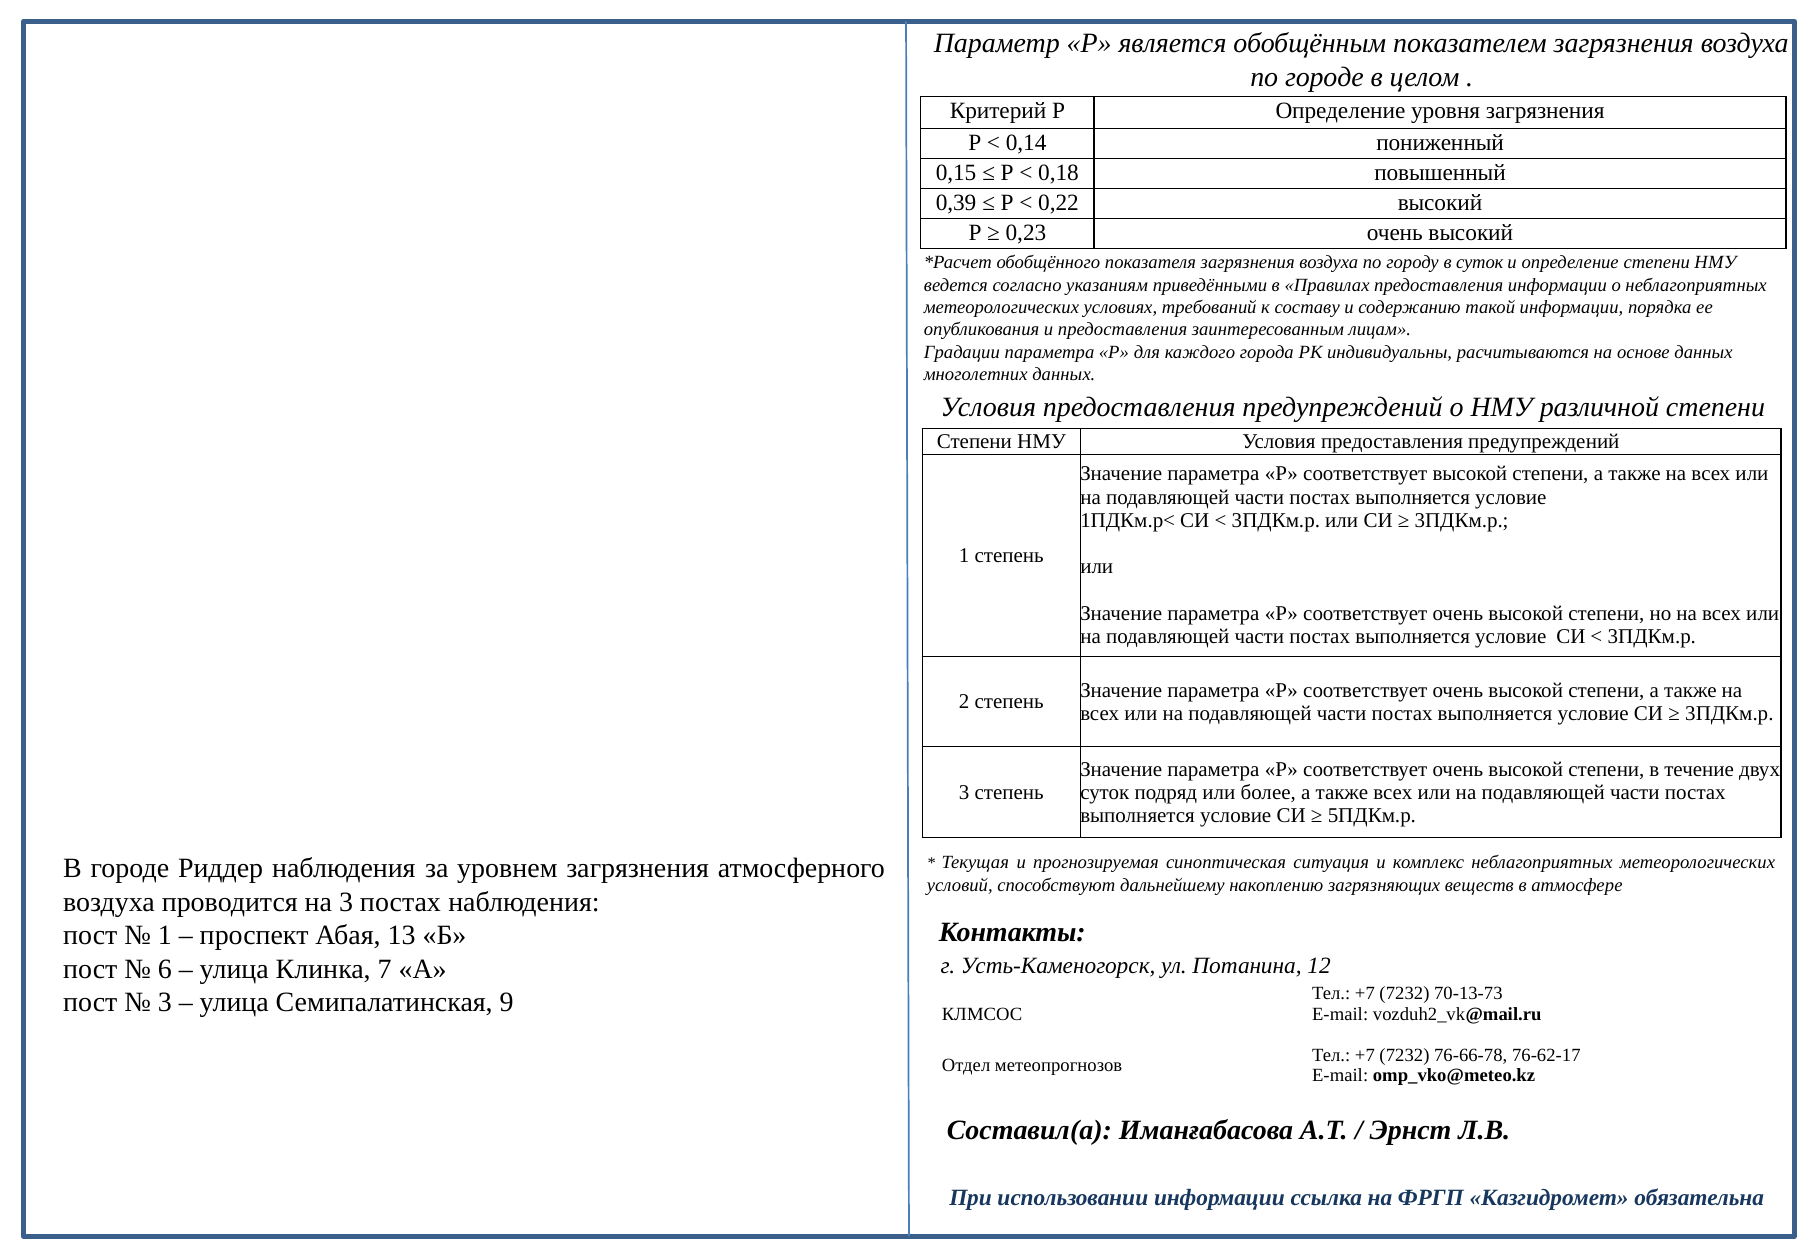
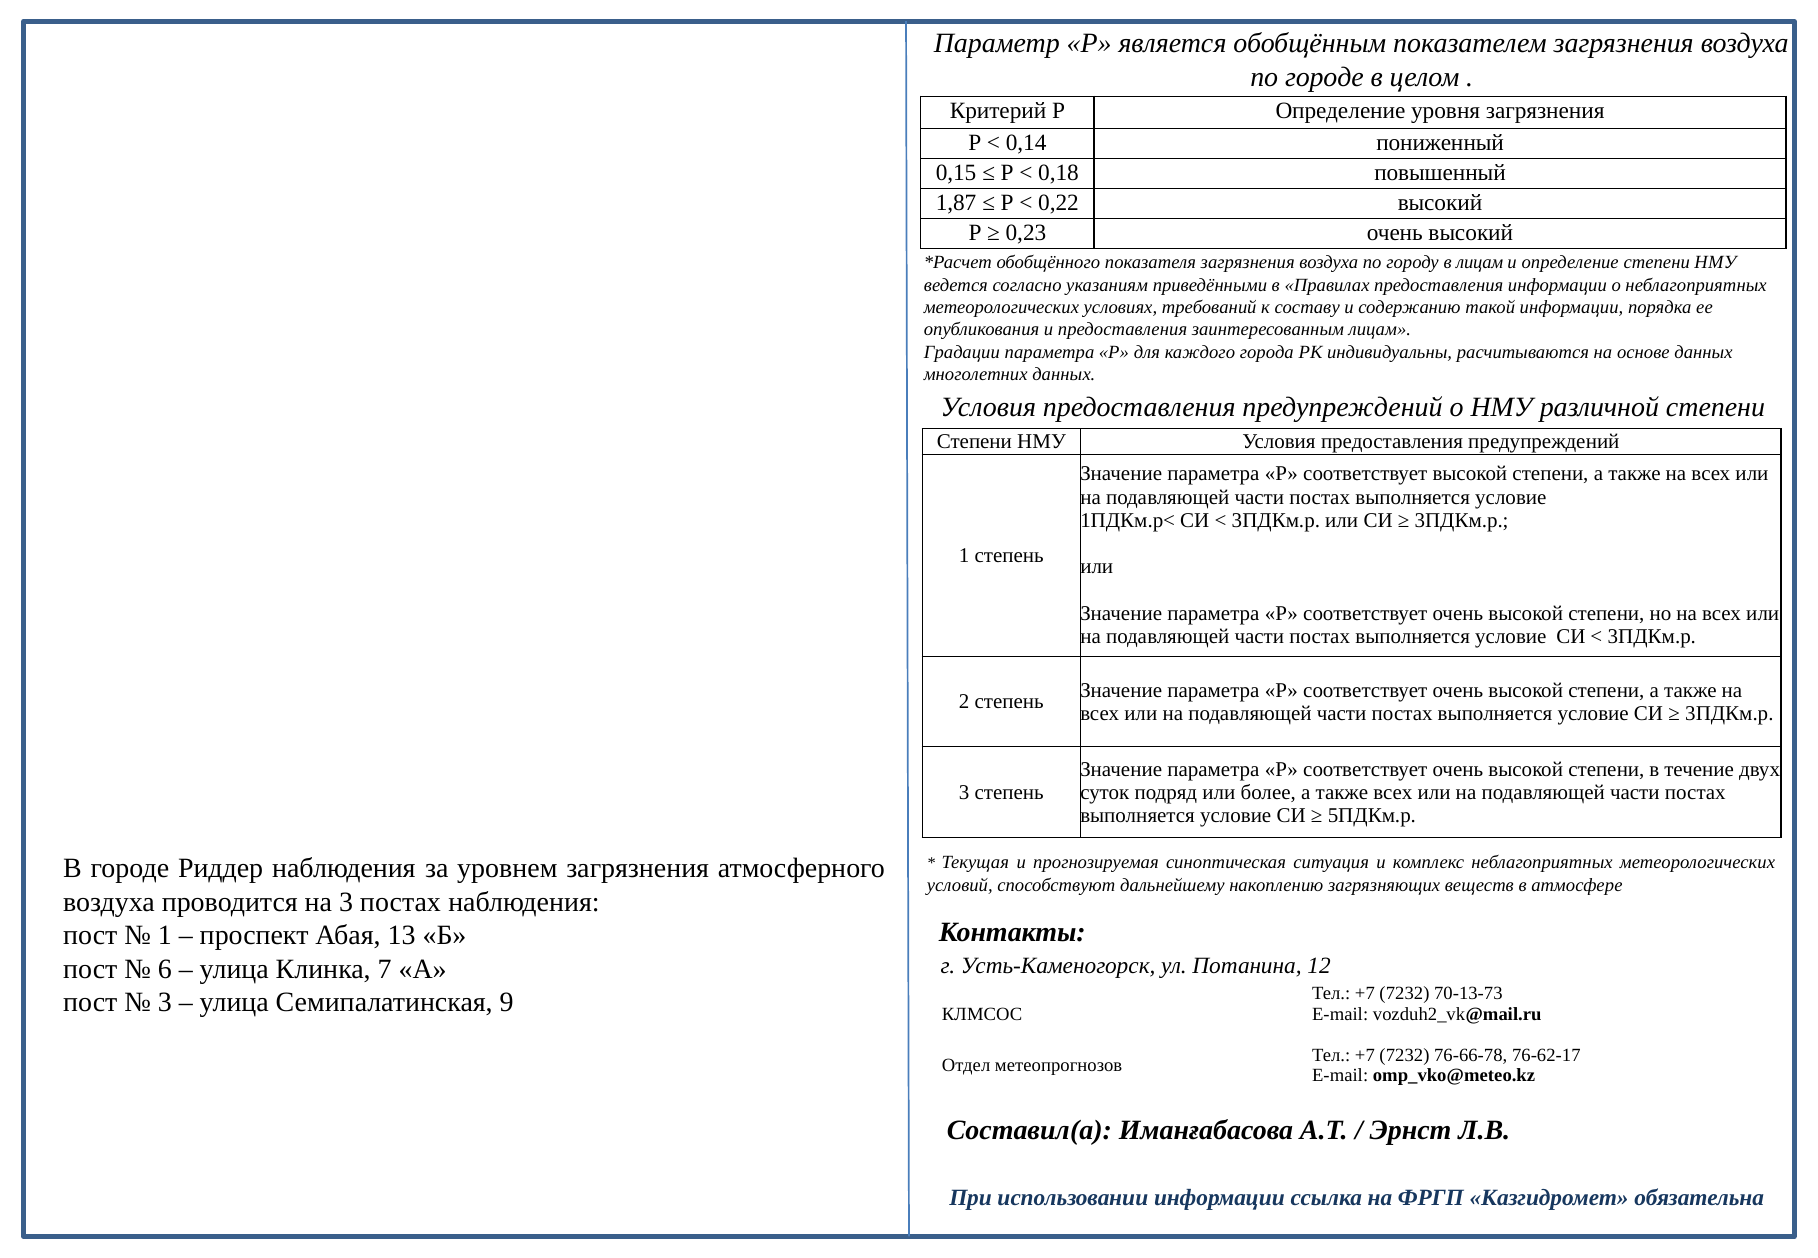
0,39: 0,39 -> 1,87
в суток: суток -> лицам
